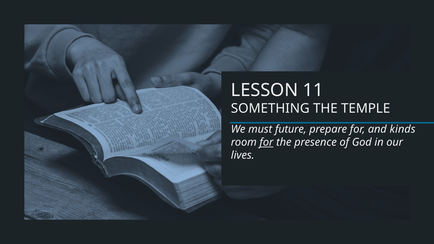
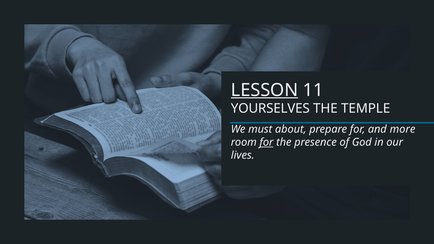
LESSON underline: none -> present
SOMETHING: SOMETHING -> YOURSELVES
future: future -> about
kinds: kinds -> more
